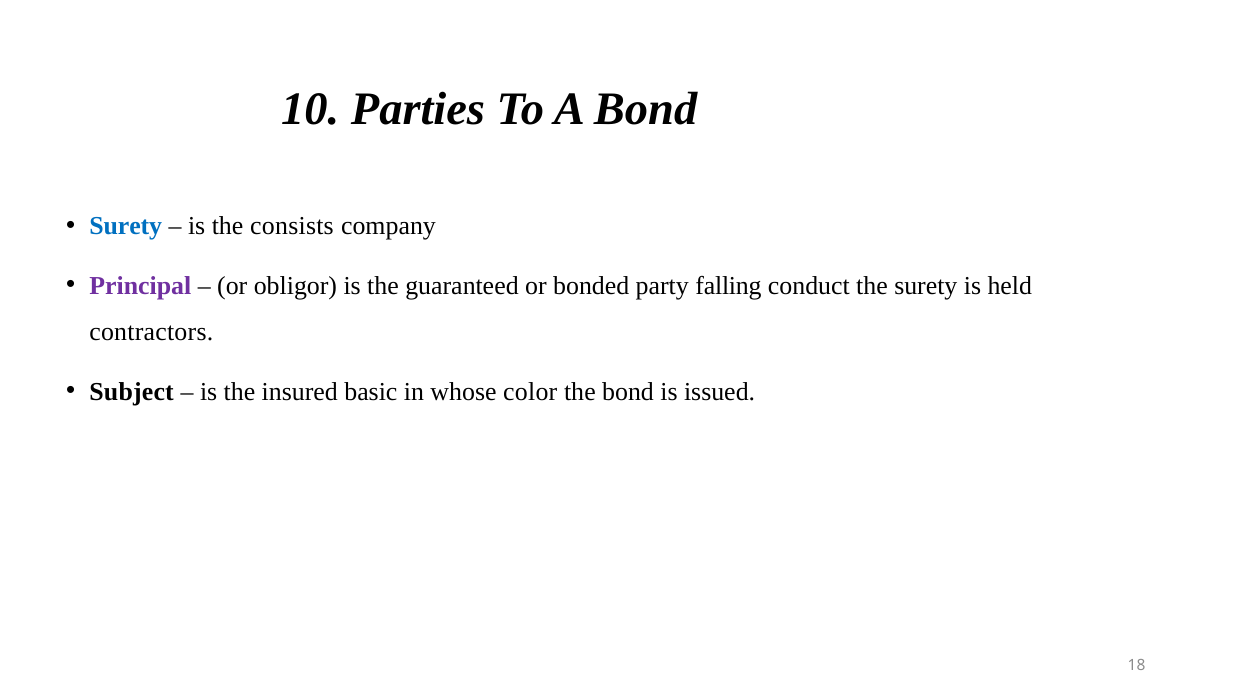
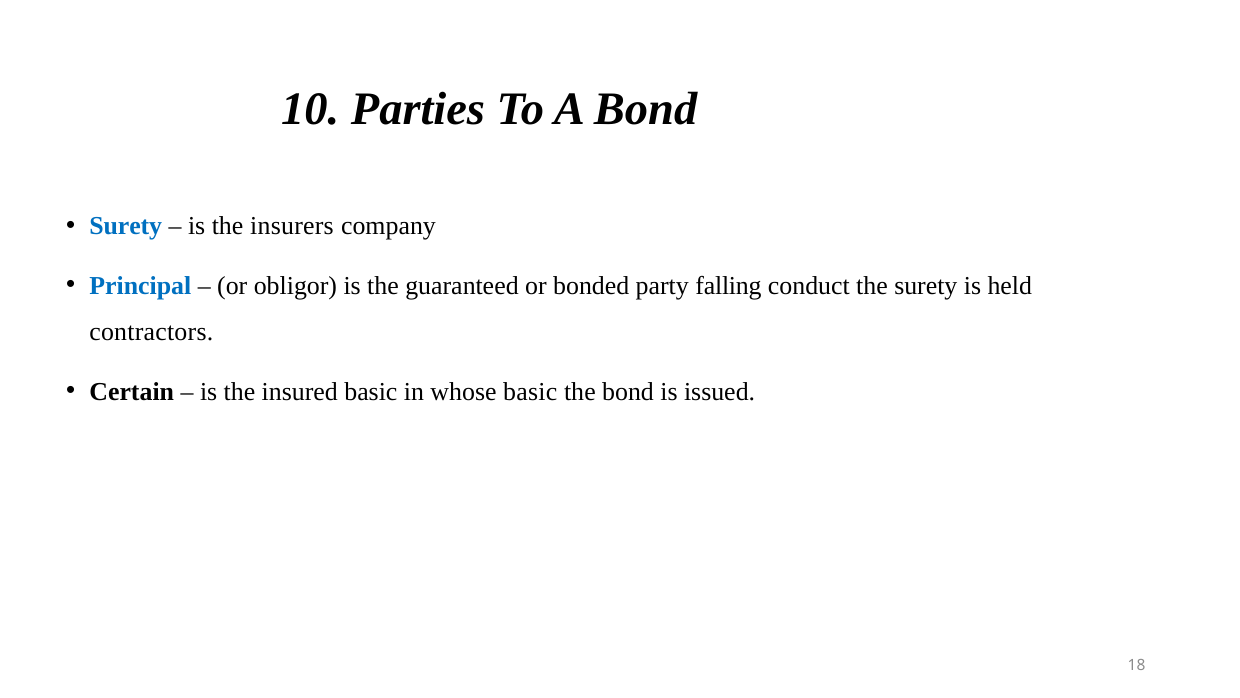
consists: consists -> insurers
Principal colour: purple -> blue
Subject: Subject -> Certain
whose color: color -> basic
